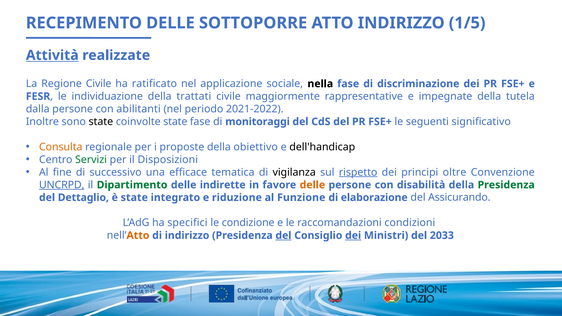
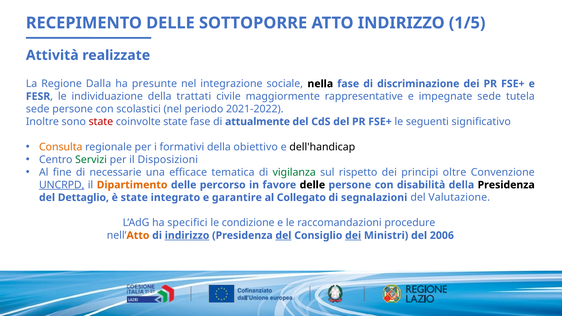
Attività underline: present -> none
Regione Civile: Civile -> Dalla
ratificato: ratificato -> presunte
applicazione: applicazione -> integrazione
impegnate della: della -> sede
dalla at (38, 109): dalla -> sede
abilitanti: abilitanti -> scolastici
state at (101, 122) colour: black -> red
monitoraggi: monitoraggi -> attualmente
proposte: proposte -> formativi
successivo: successivo -> necessarie
vigilanza colour: black -> green
rispetto underline: present -> none
Dipartimento colour: green -> orange
indirette: indirette -> percorso
delle at (312, 185) colour: orange -> black
Presidenza at (506, 185) colour: green -> black
riduzione: riduzione -> garantire
Funzione: Funzione -> Collegato
elaborazione: elaborazione -> segnalazioni
Assicurando: Assicurando -> Valutazione
condizioni: condizioni -> procedure
indirizzo at (187, 236) underline: none -> present
2033: 2033 -> 2006
